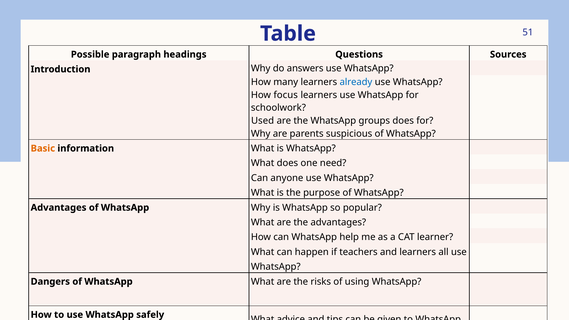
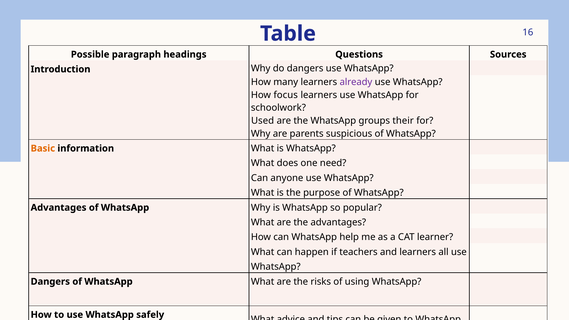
51: 51 -> 16
do answers: answers -> dangers
already colour: blue -> purple
groups does: does -> their
